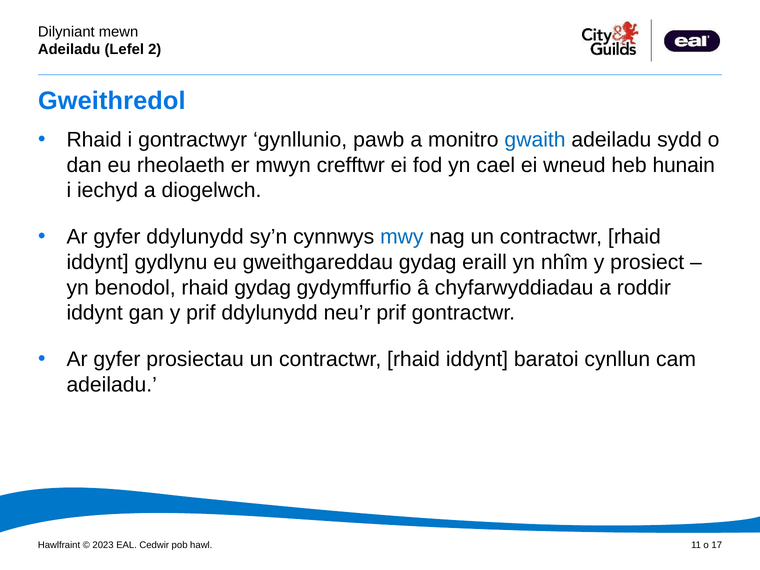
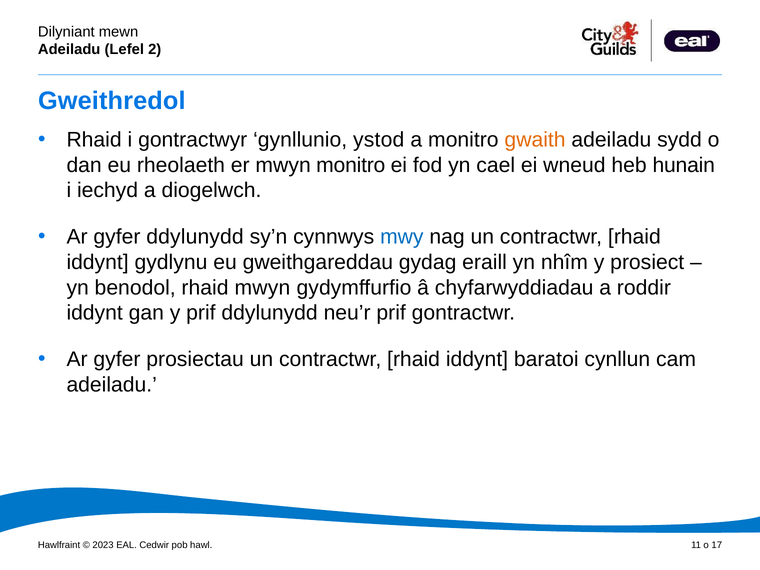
pawb: pawb -> ystod
gwaith colour: blue -> orange
mwyn crefftwr: crefftwr -> monitro
rhaid gydag: gydag -> mwyn
